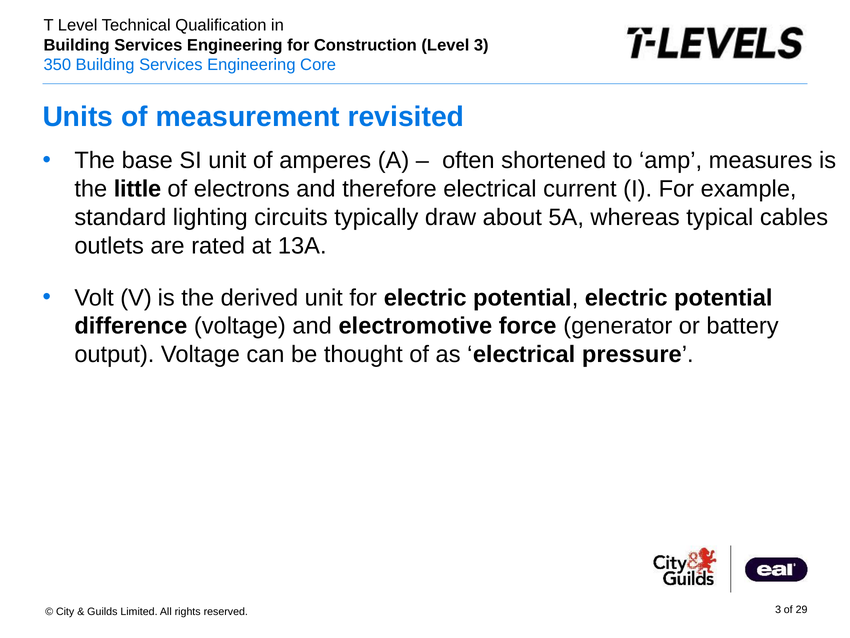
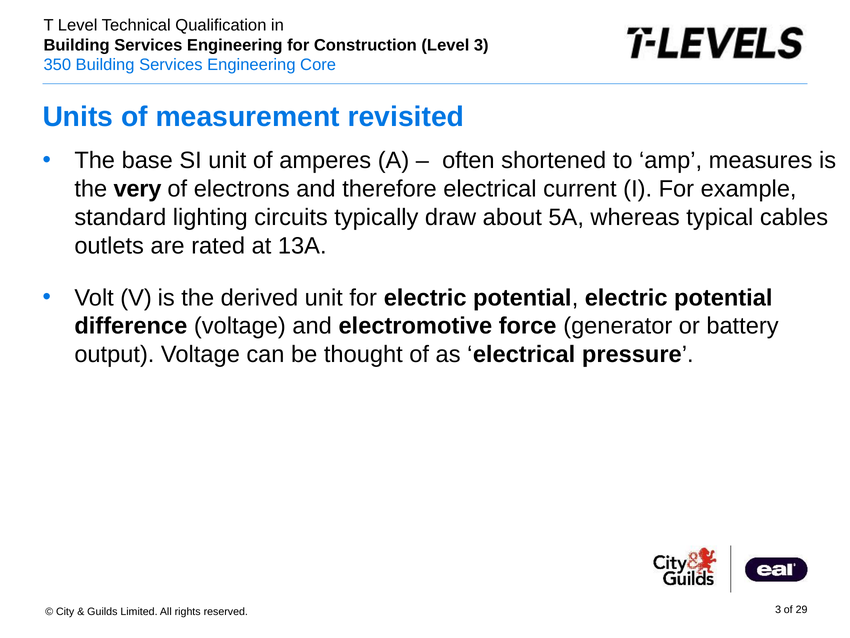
little: little -> very
